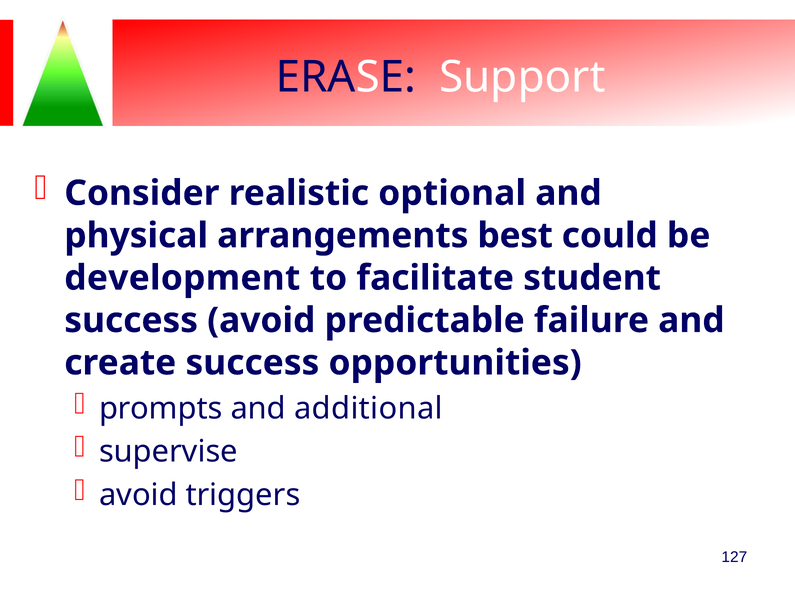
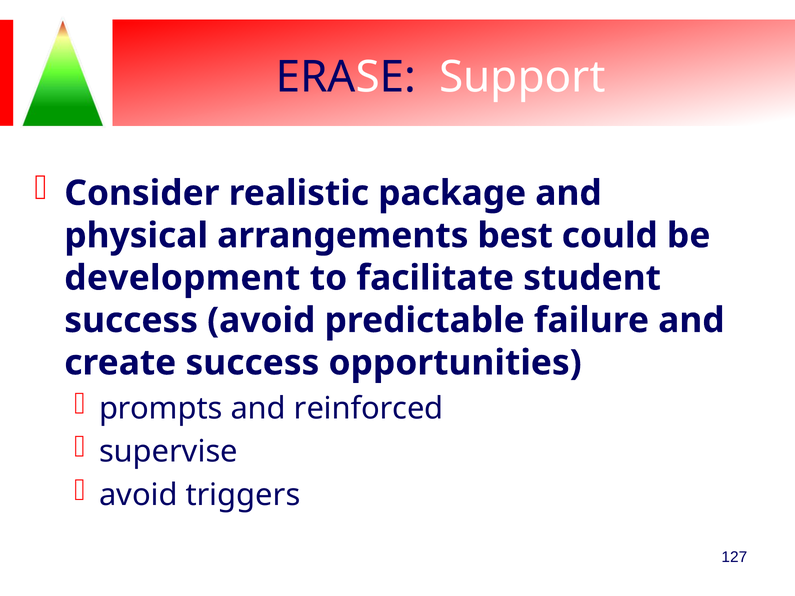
optional: optional -> package
additional: additional -> reinforced
